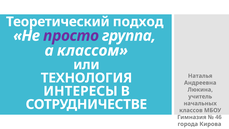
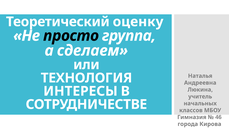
подход: подход -> оценку
просто colour: purple -> black
классом: классом -> сделаем
